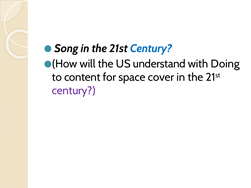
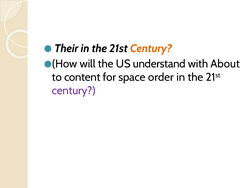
Song: Song -> Their
Century at (151, 48) colour: blue -> orange
Doing: Doing -> About
cover: cover -> order
